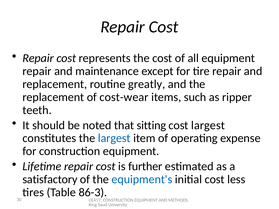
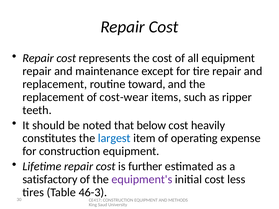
greatly: greatly -> toward
sitting: sitting -> below
cost largest: largest -> heavily
equipment's colour: blue -> purple
86-3: 86-3 -> 46-3
